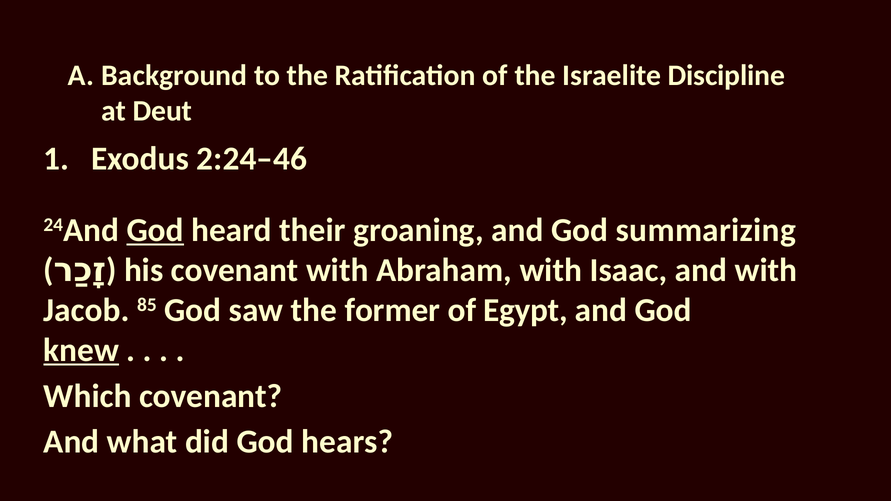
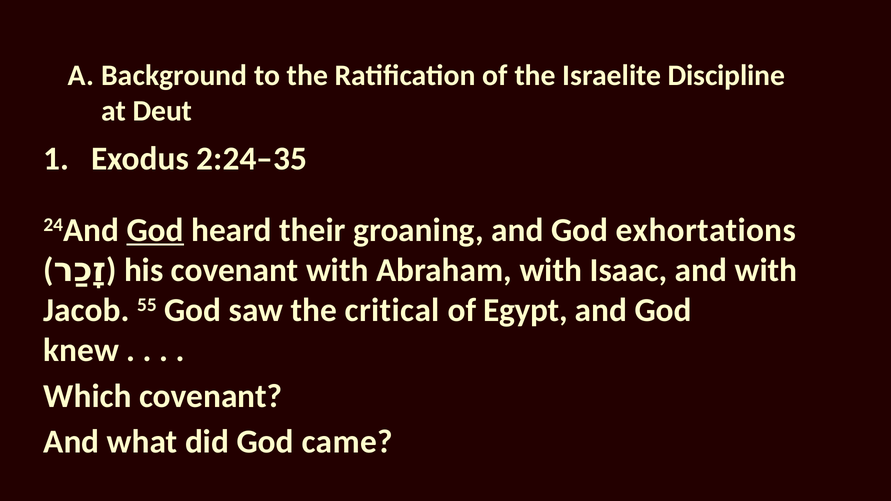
2:24–46: 2:24–46 -> 2:24–35
summarizing: summarizing -> exhortations
85: 85 -> 55
former: former -> critical
knew underline: present -> none
hears: hears -> came
